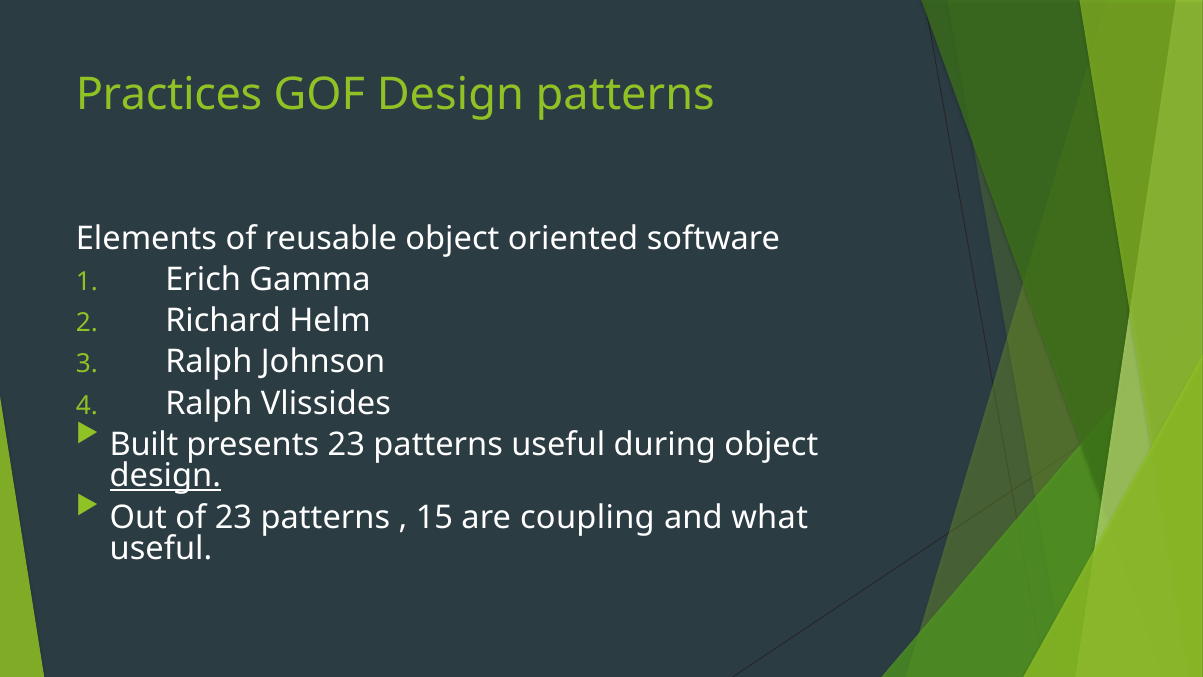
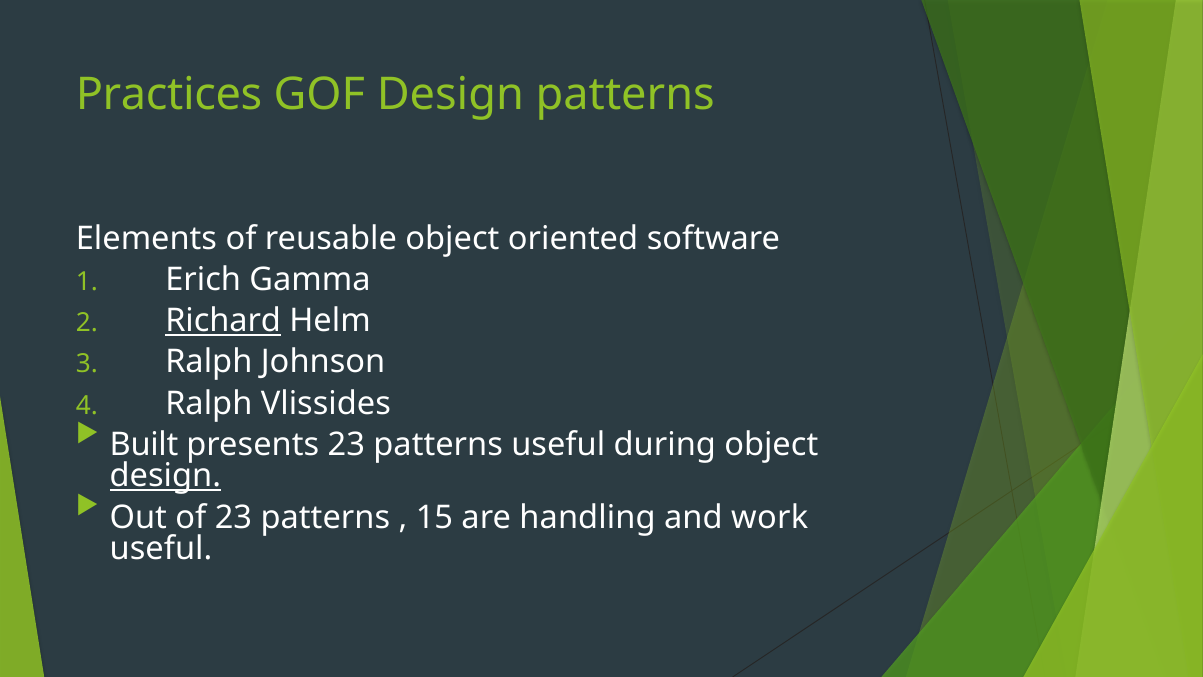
Richard underline: none -> present
coupling: coupling -> handling
what: what -> work
